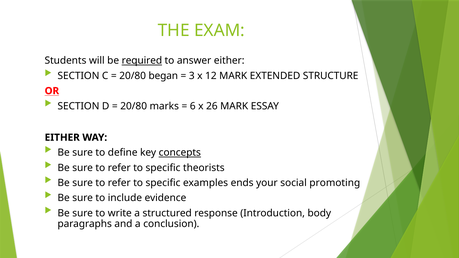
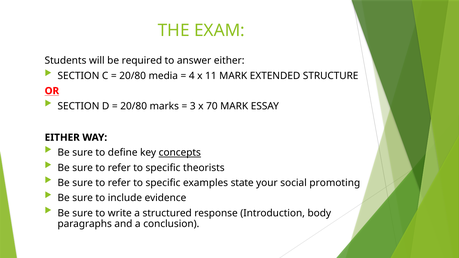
required underline: present -> none
began: began -> media
3: 3 -> 4
12: 12 -> 11
6: 6 -> 3
26: 26 -> 70
ends: ends -> state
